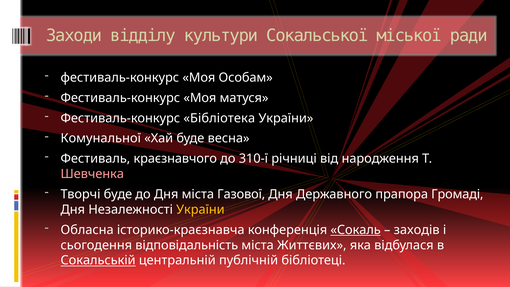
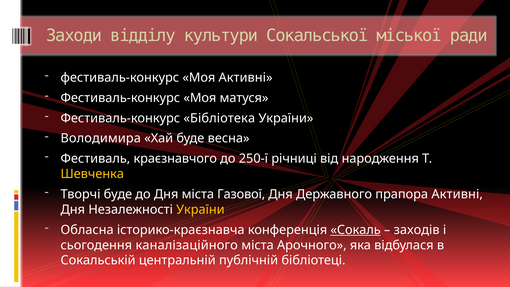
Моя Особам: Особам -> Активні
Комунальної: Комунальної -> Володимира
310-ї: 310-ї -> 250-ї
Шевченка colour: pink -> yellow
прапора Громаді: Громаді -> Активні
відповідальність: відповідальність -> каналізаційного
Життєвих: Життєвих -> Арочного
Сокальській underline: present -> none
